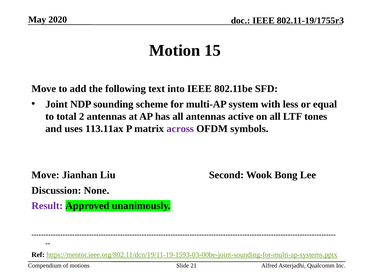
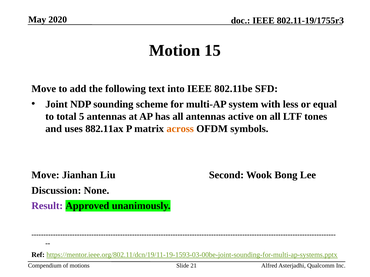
2: 2 -> 5
113.11ax: 113.11ax -> 882.11ax
across colour: purple -> orange
